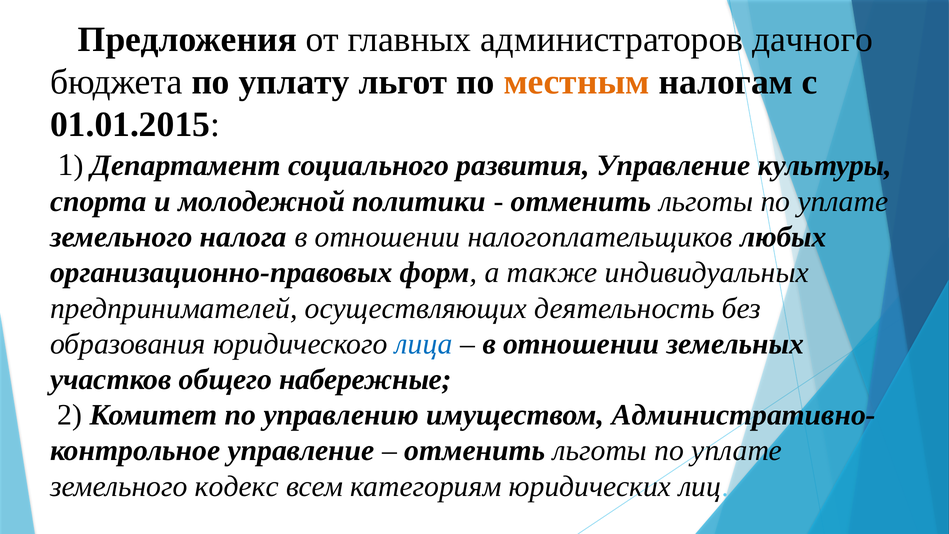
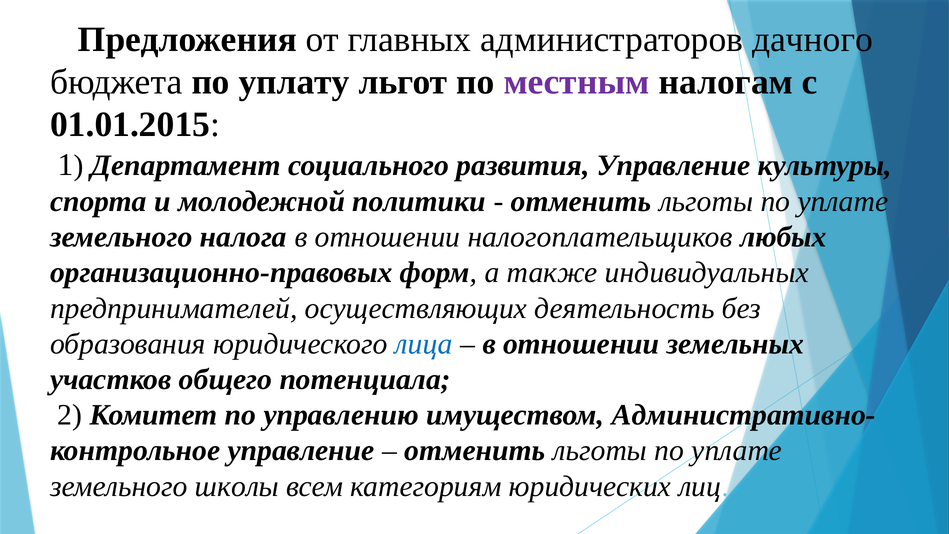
местным colour: orange -> purple
набережные: набережные -> потенциала
кодекс: кодекс -> школы
